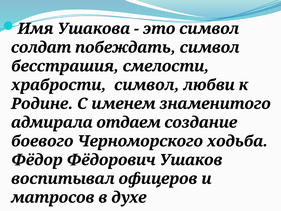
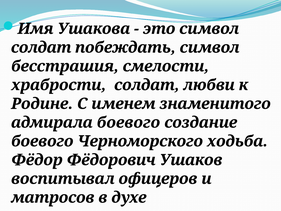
храбрости символ: символ -> солдат
адмирала отдаем: отдаем -> боевого
